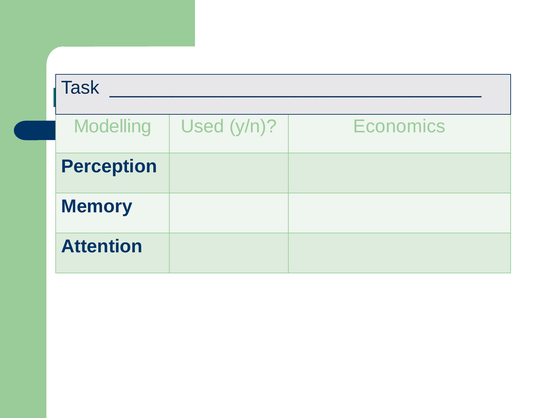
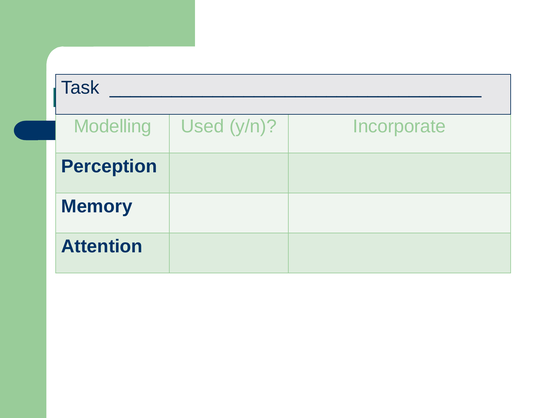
Economics: Economics -> Incorporate
